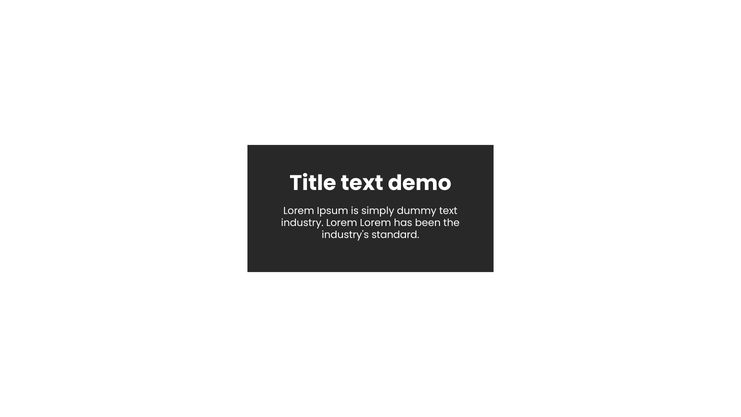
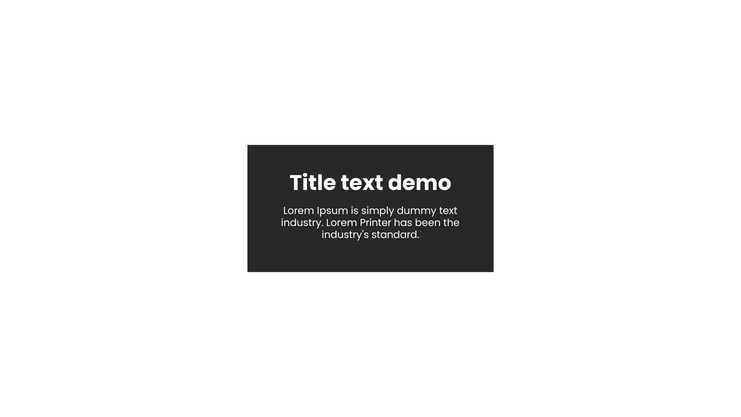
Lorem Lorem: Lorem -> Printer
